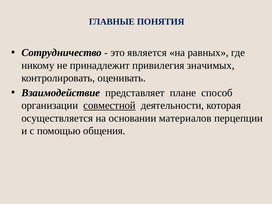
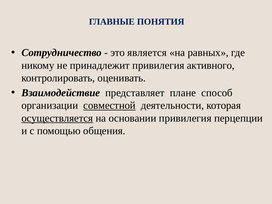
значимых: значимых -> активного
осуществляется underline: none -> present
основании материалов: материалов -> привилегия
